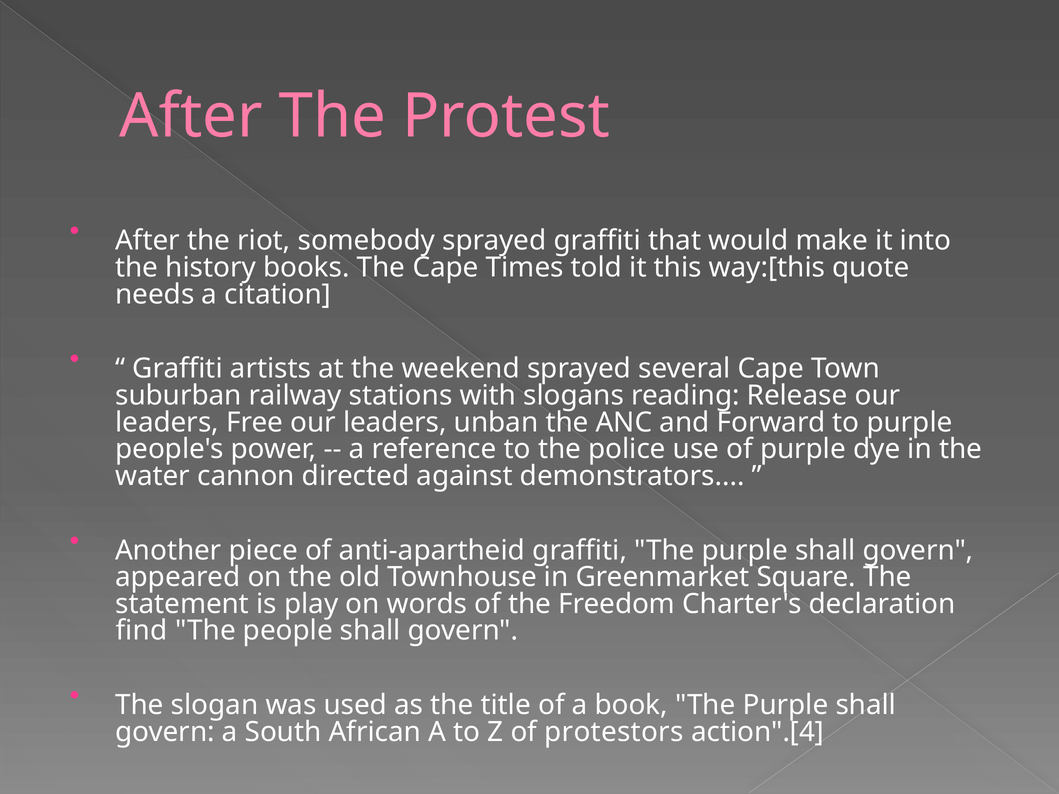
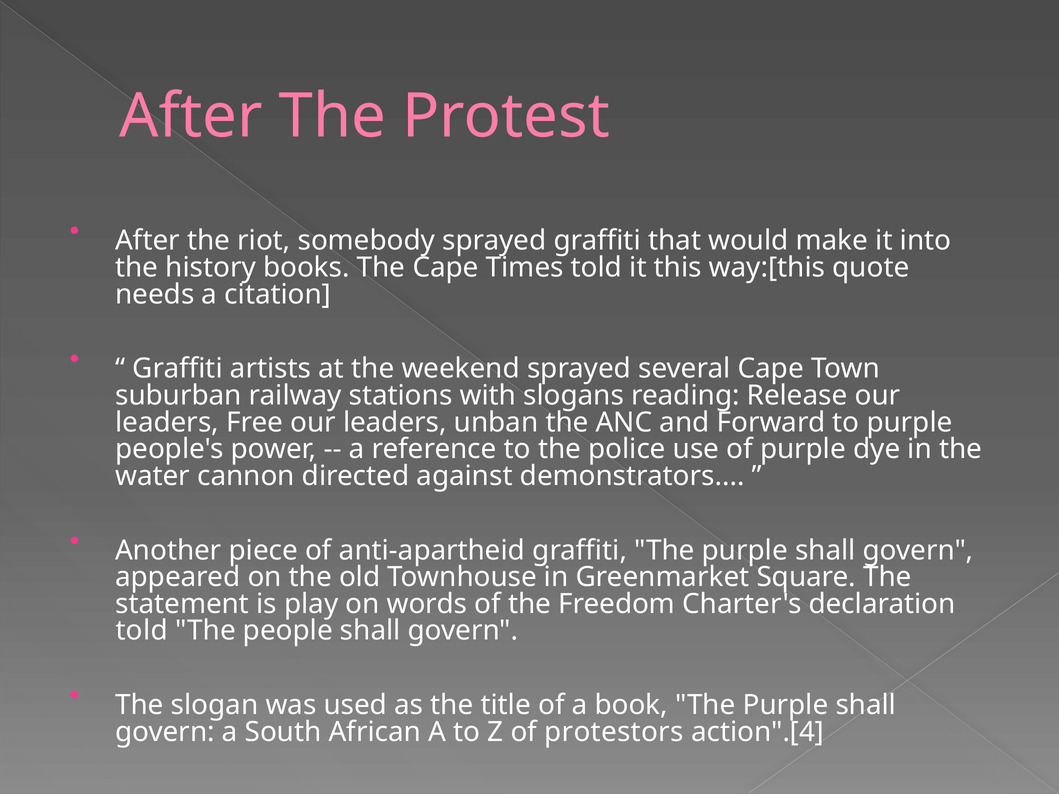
find at (142, 631): find -> told
